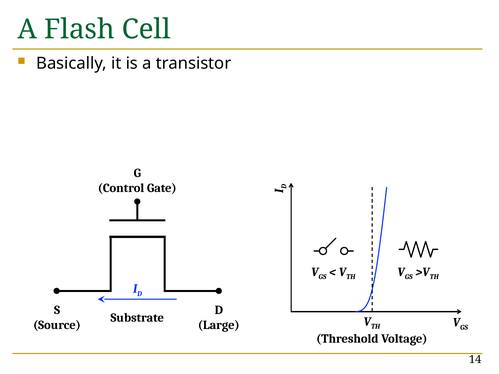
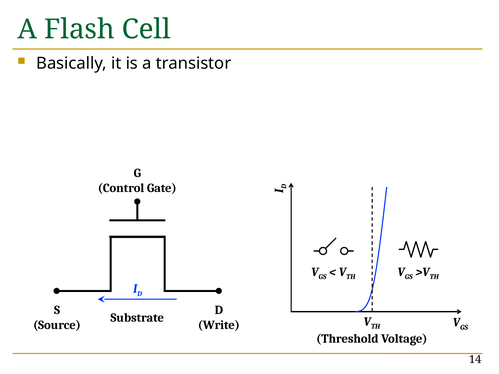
Large: Large -> Write
